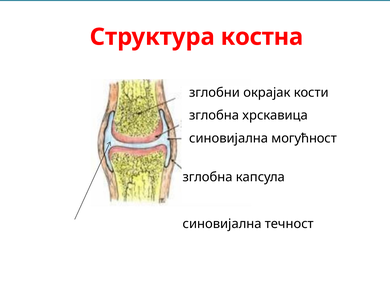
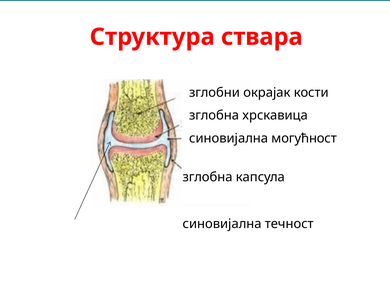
костна: костна -> ствара
